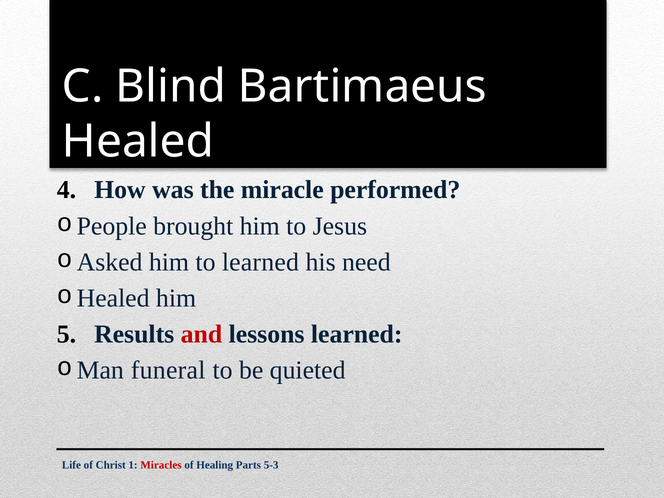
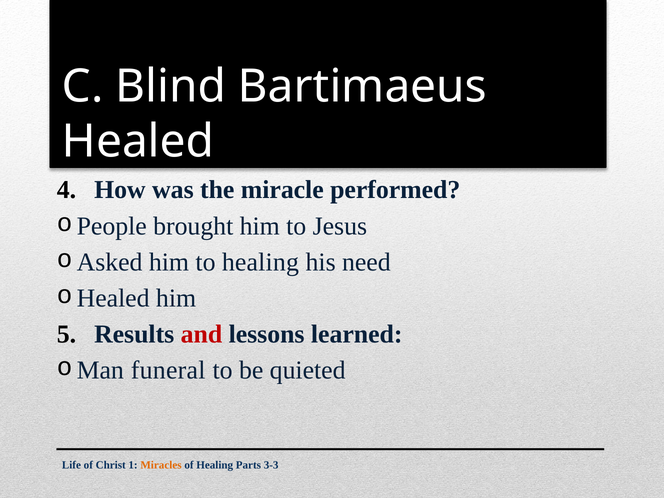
to learned: learned -> healing
Miracles colour: red -> orange
5-3: 5-3 -> 3-3
